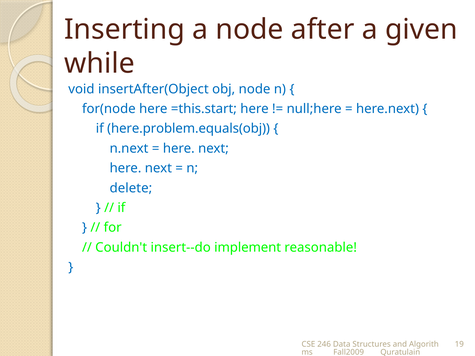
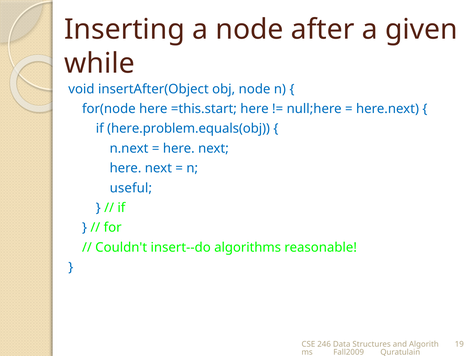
delete: delete -> useful
implement: implement -> algorithms
